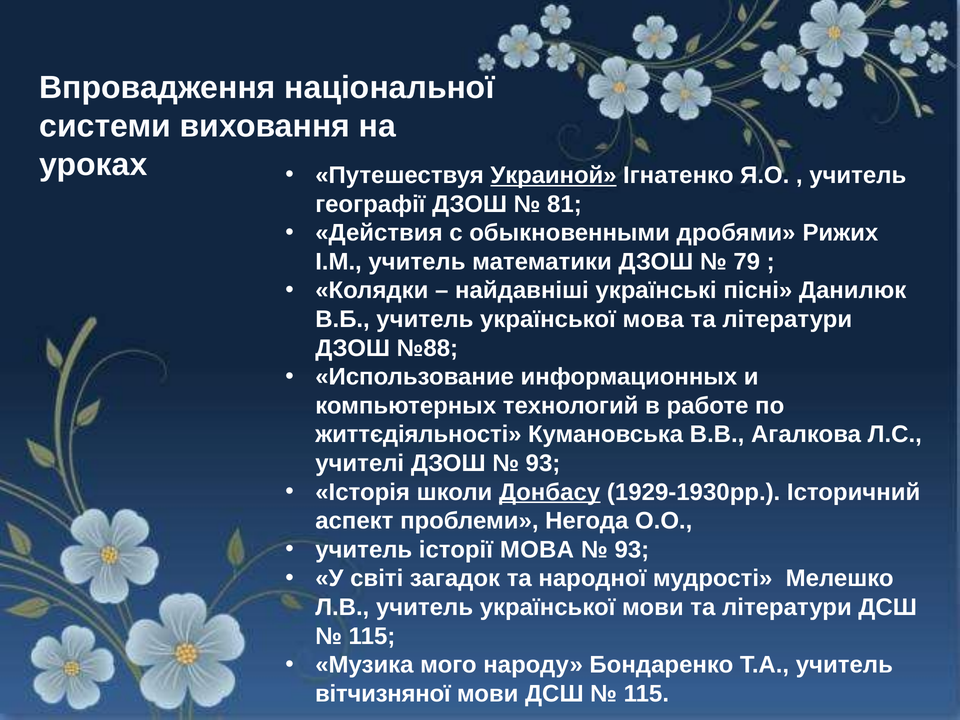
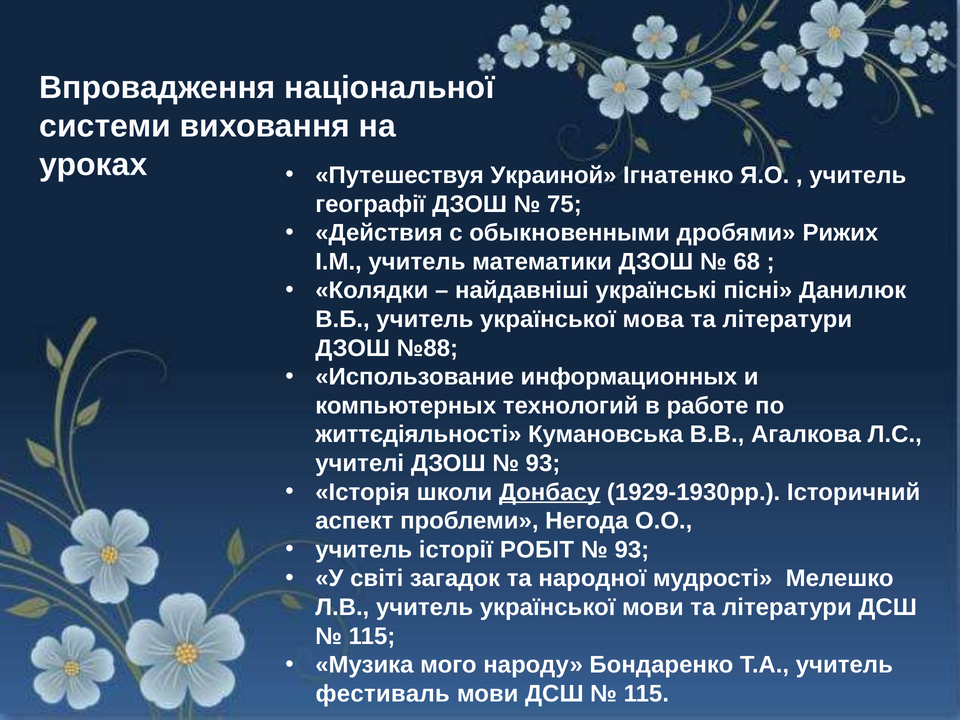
Украиной underline: present -> none
81: 81 -> 75
79: 79 -> 68
історії МОВА: МОВА -> РОБІТ
вітчизняної: вітчизняної -> фестиваль
